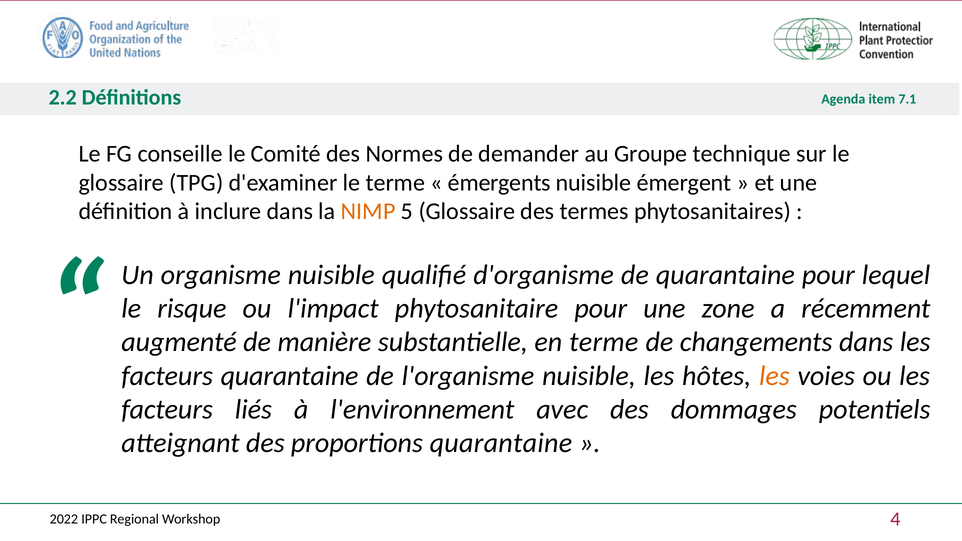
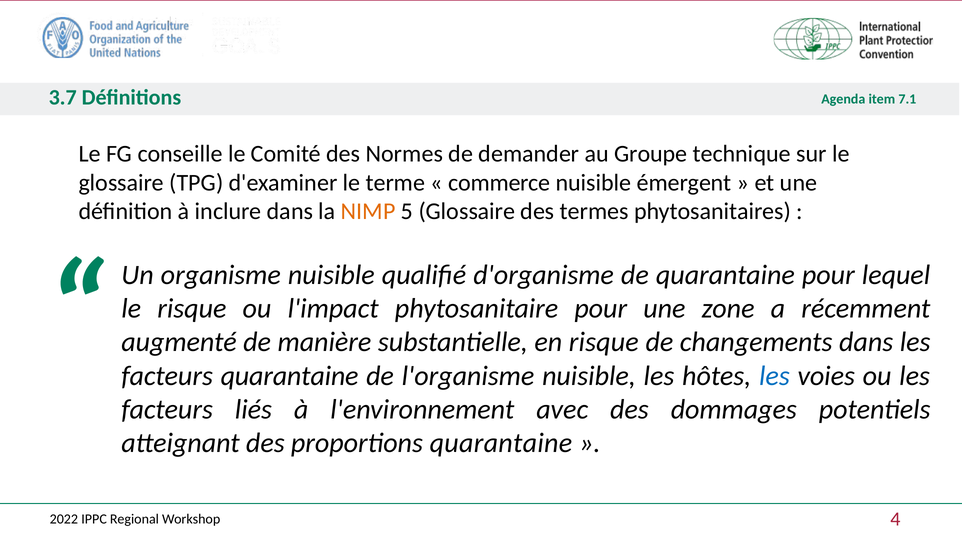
2.2: 2.2 -> 3.7
émergents: émergents -> commerce
en terme: terme -> risque
les at (774, 376) colour: orange -> blue
